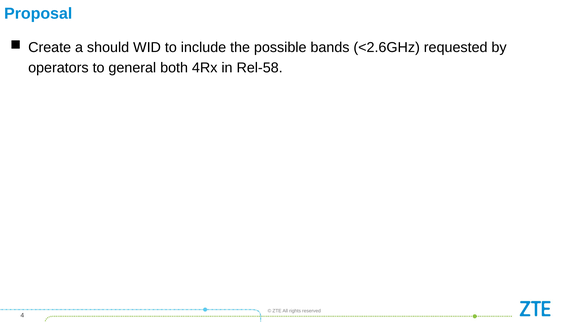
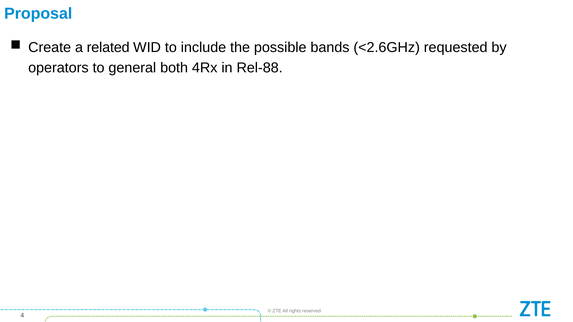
should: should -> related
Rel-58: Rel-58 -> Rel-88
